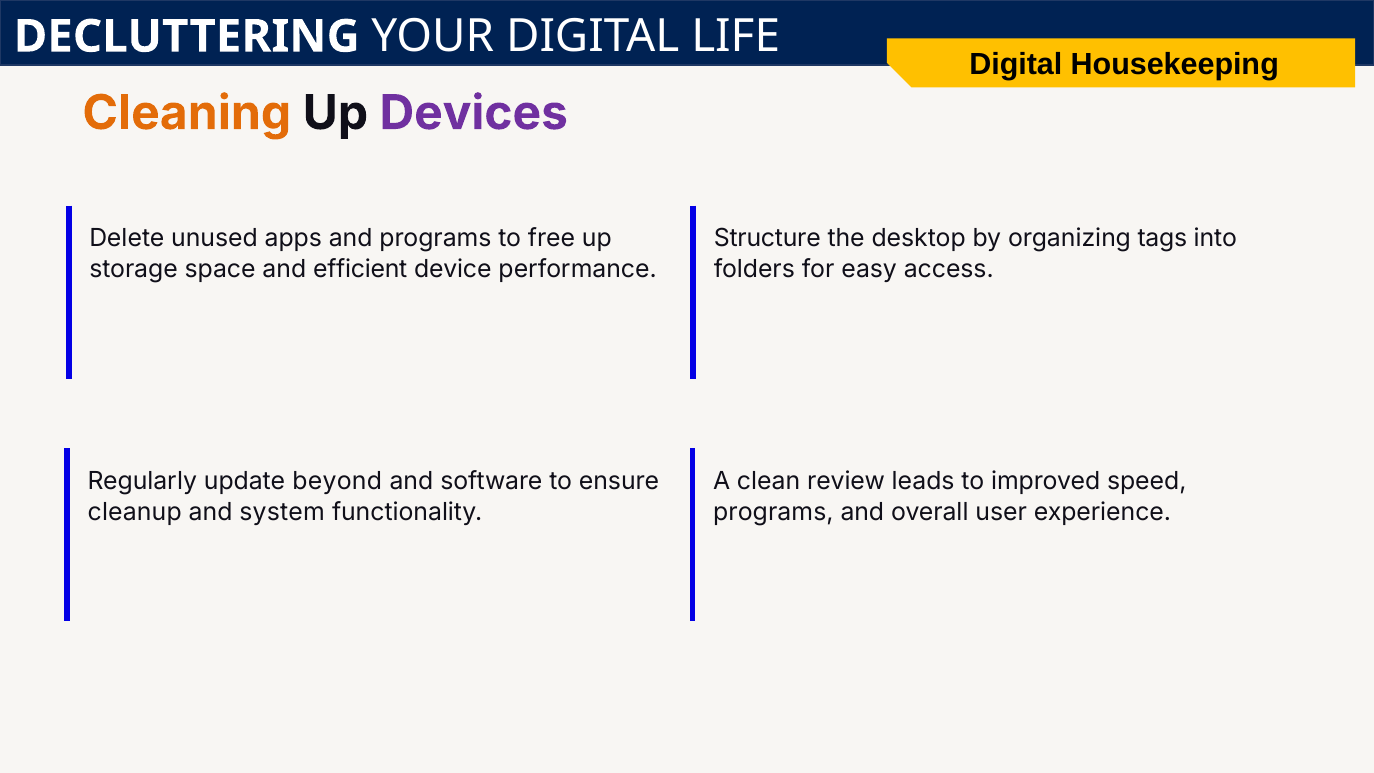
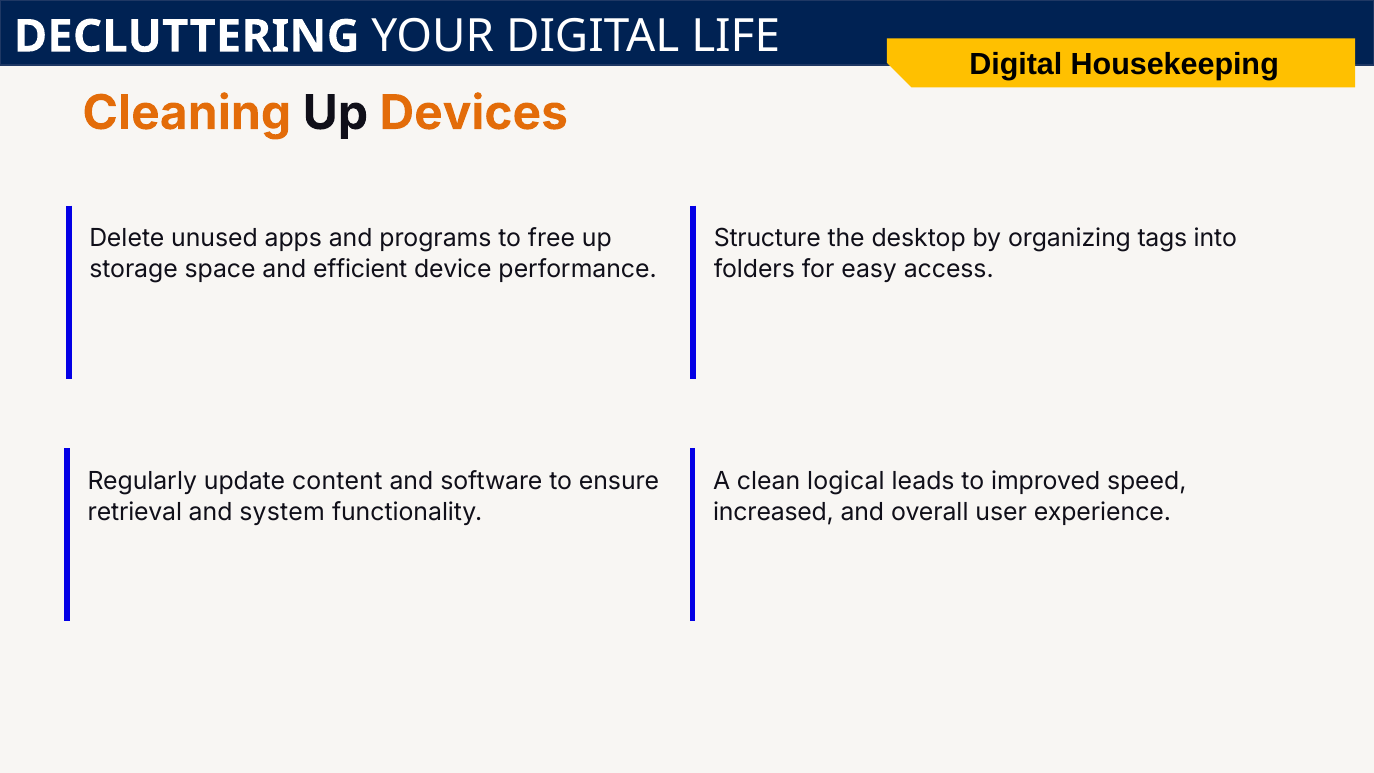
Devices colour: purple -> orange
beyond: beyond -> content
review: review -> logical
cleanup: cleanup -> retrieval
programs at (773, 512): programs -> increased
